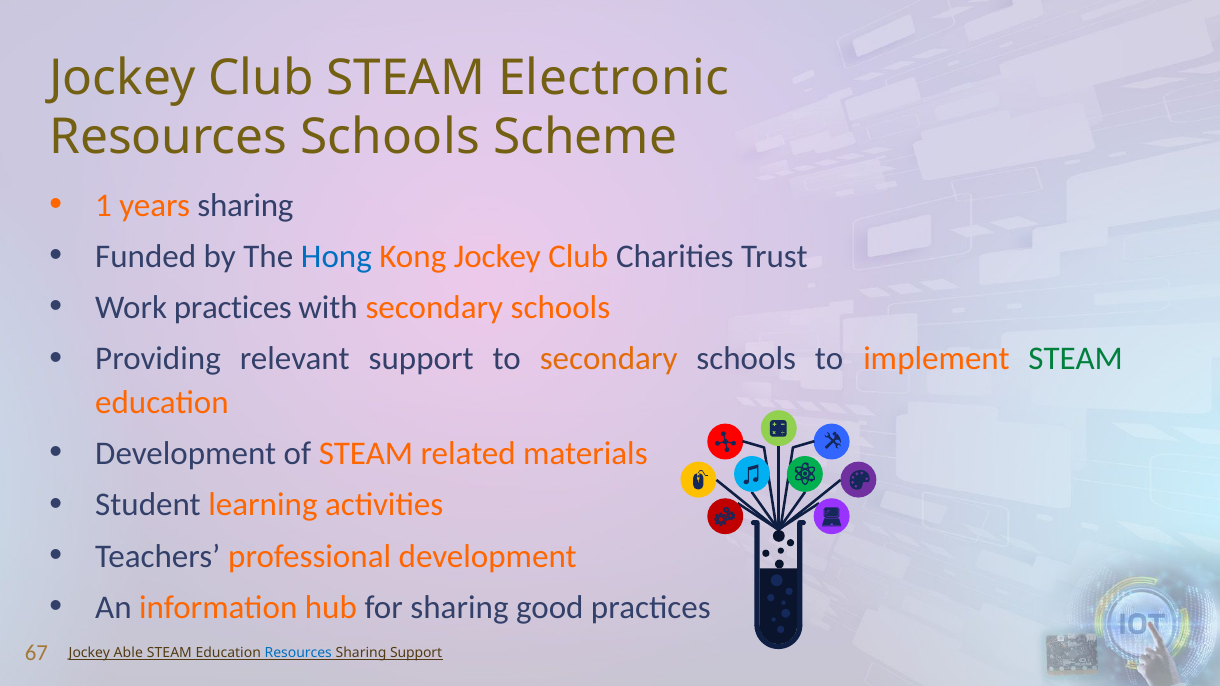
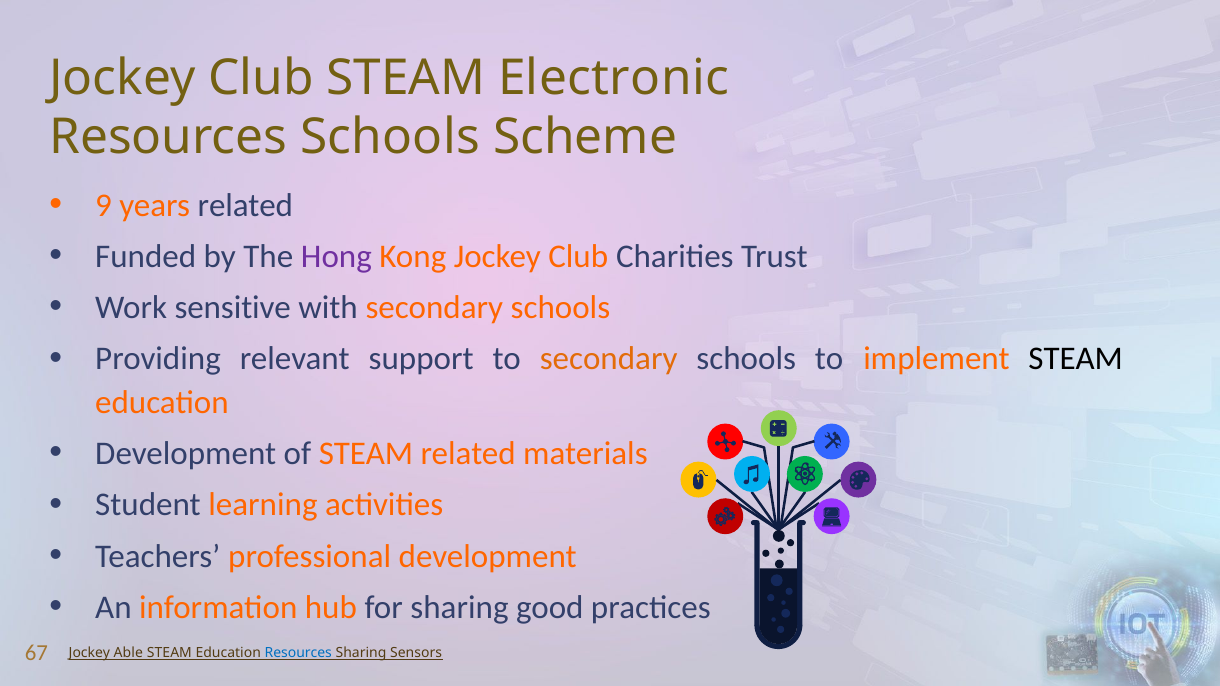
1: 1 -> 9
years sharing: sharing -> related
Hong colour: blue -> purple
Work practices: practices -> sensitive
STEAM at (1076, 359) colour: green -> black
Sharing Support: Support -> Sensors
